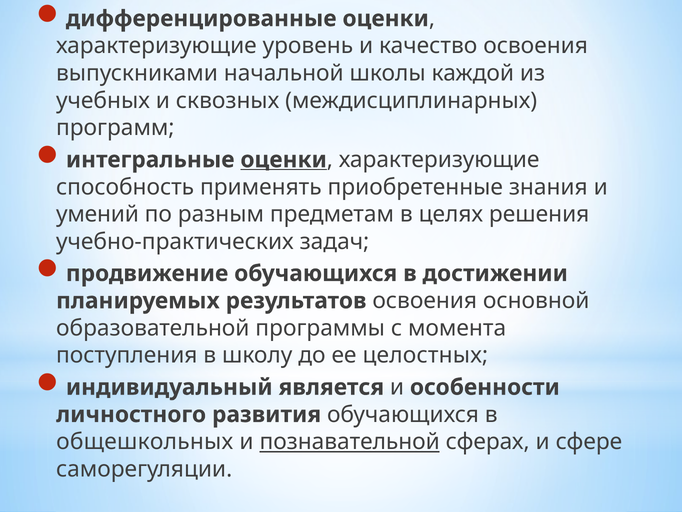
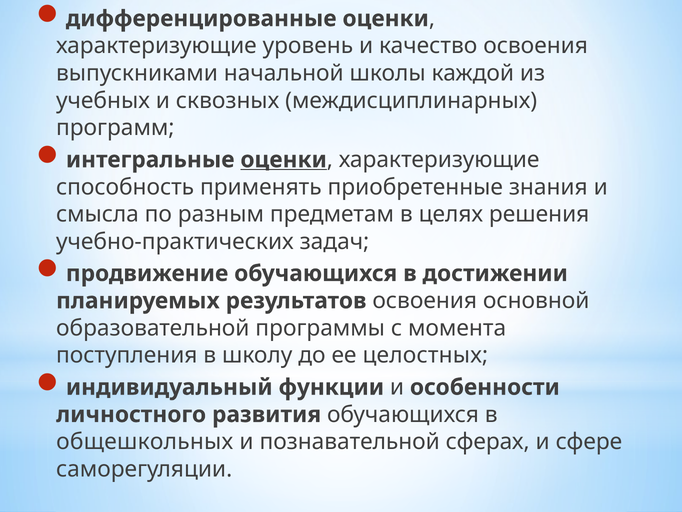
умений: умений -> смысла
является: является -> функции
познавательной underline: present -> none
